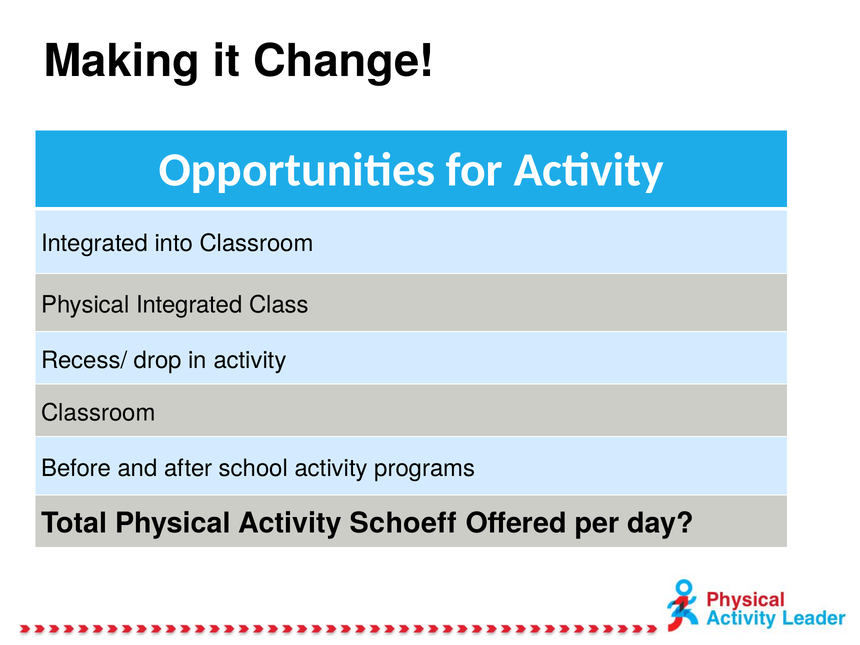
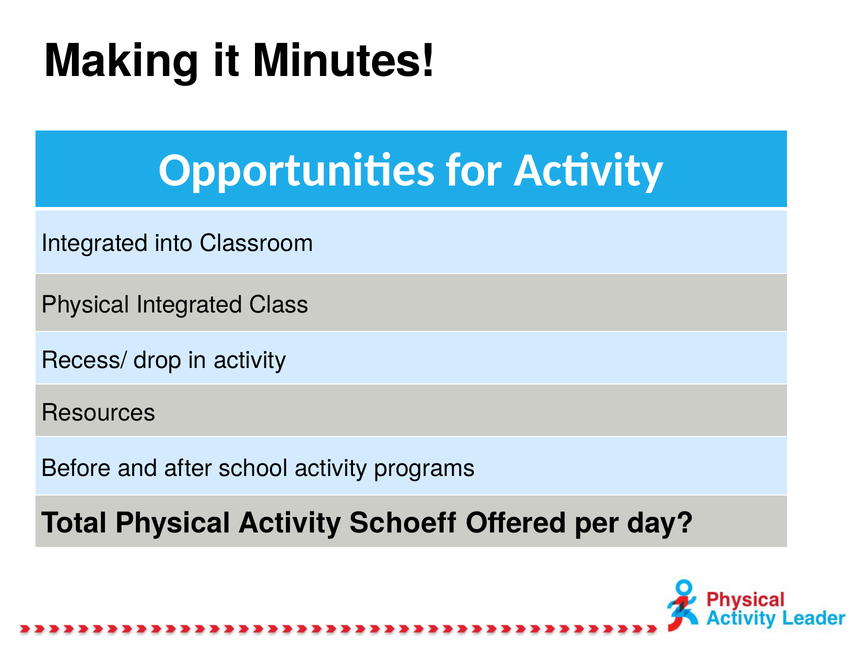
Change: Change -> Minutes
Classroom at (98, 413): Classroom -> Resources
